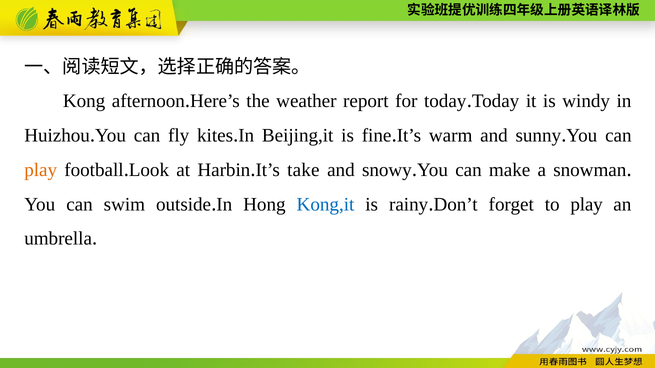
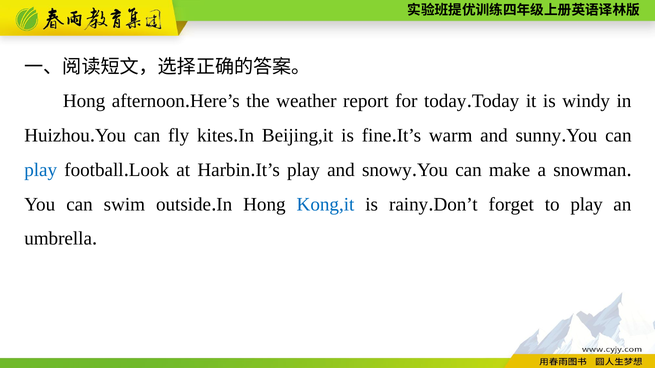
Kong at (84, 101): Kong -> Hong
play at (41, 170) colour: orange -> blue
take at (303, 170): take -> play
